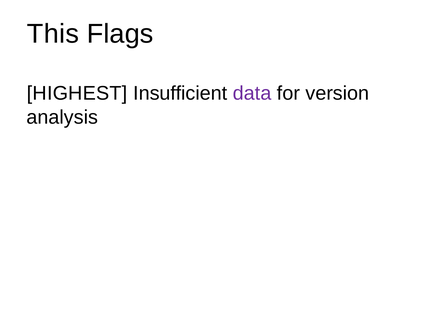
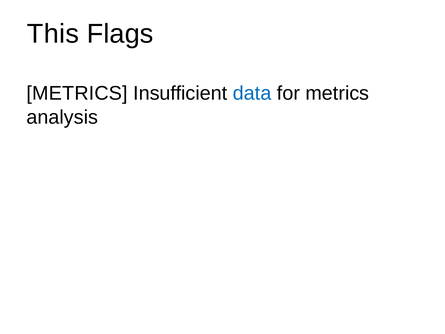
HIGHEST at (77, 93): HIGHEST -> METRICS
data colour: purple -> blue
for version: version -> metrics
